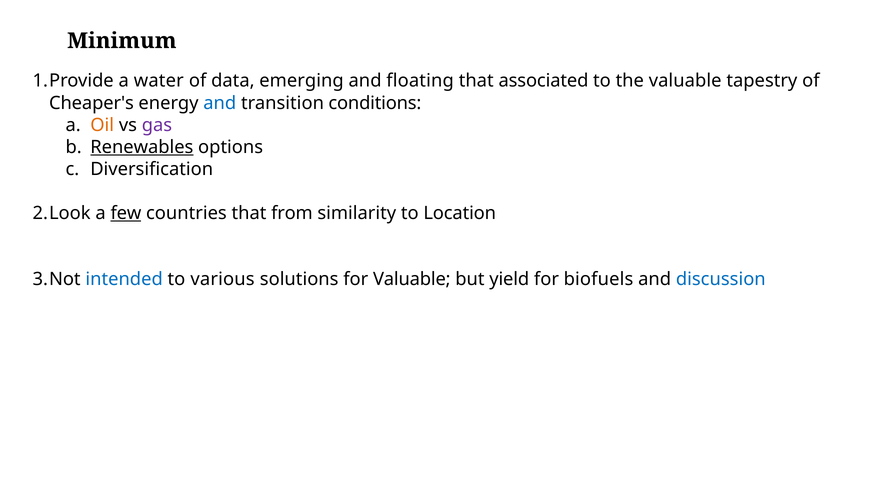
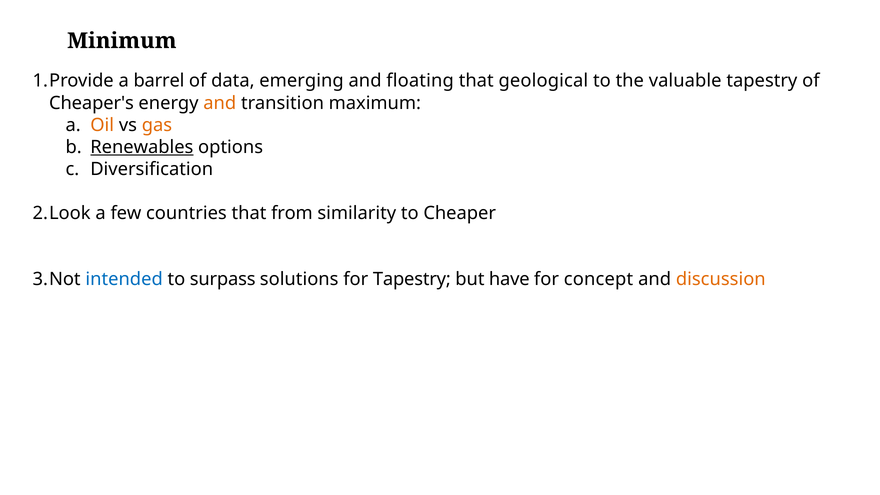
water: water -> barrel
associated: associated -> geological
and at (220, 103) colour: blue -> orange
conditions: conditions -> maximum
gas colour: purple -> orange
few underline: present -> none
Location: Location -> Cheaper
various: various -> surpass
for Valuable: Valuable -> Tapestry
yield: yield -> have
biofuels: biofuels -> concept
discussion colour: blue -> orange
